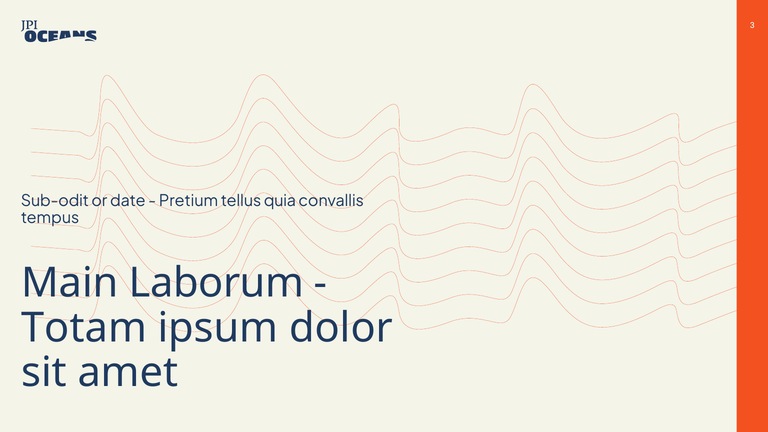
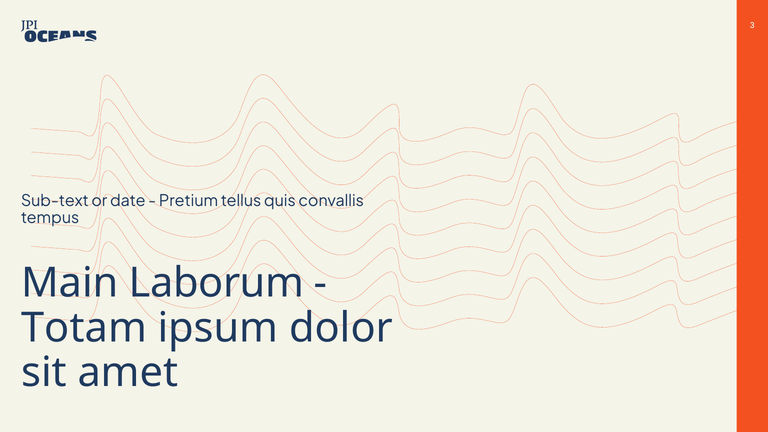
Sub-odit: Sub-odit -> Sub-text
quia: quia -> quis
